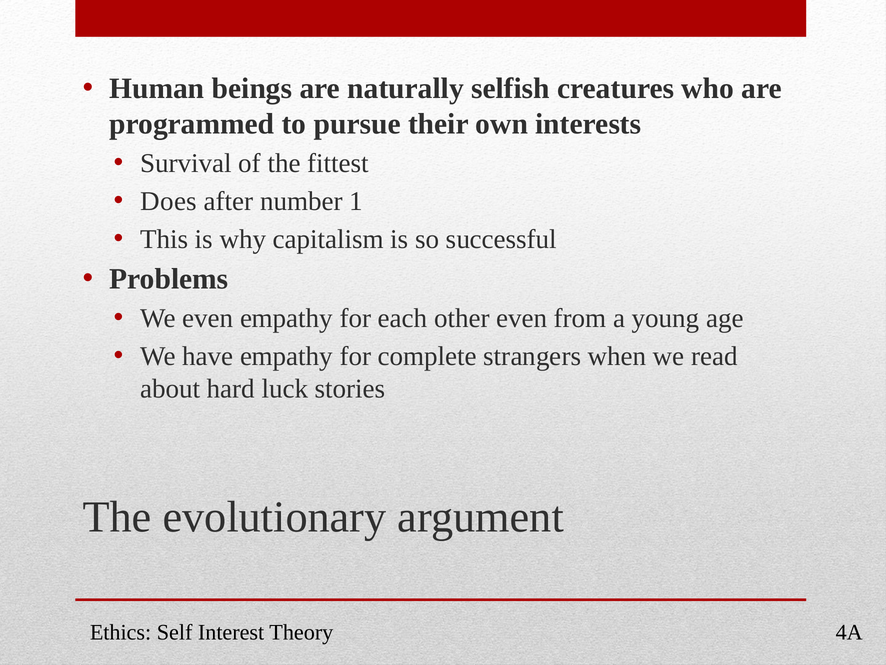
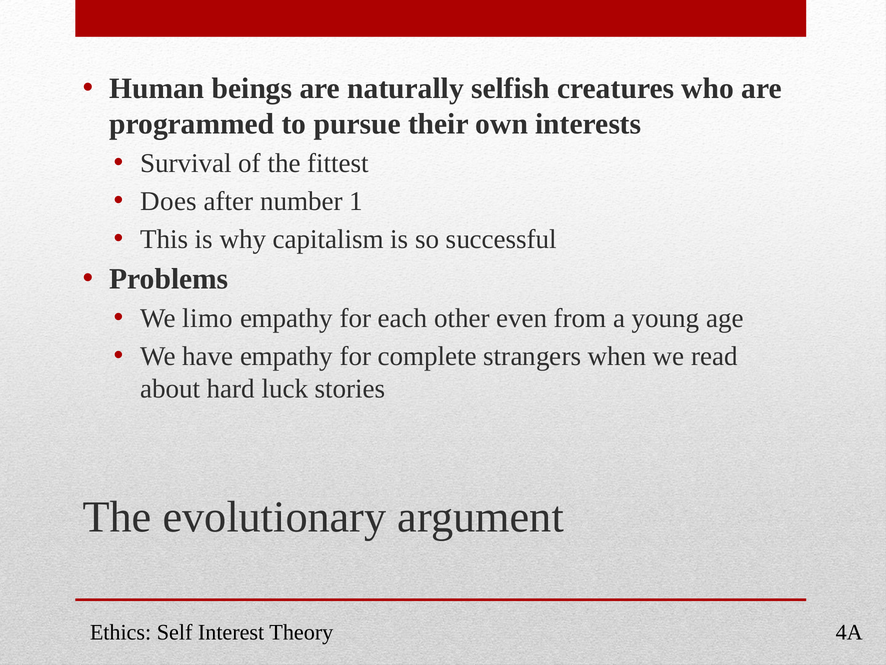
We even: even -> limo
